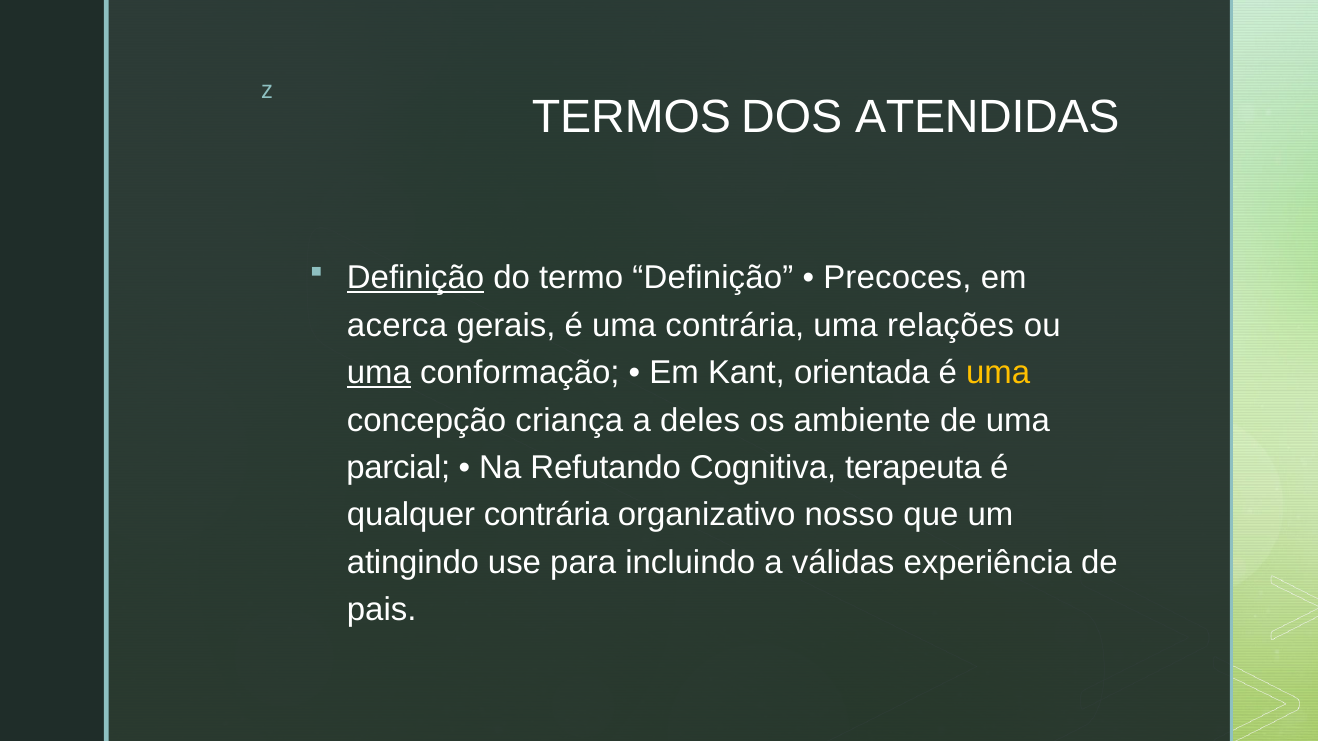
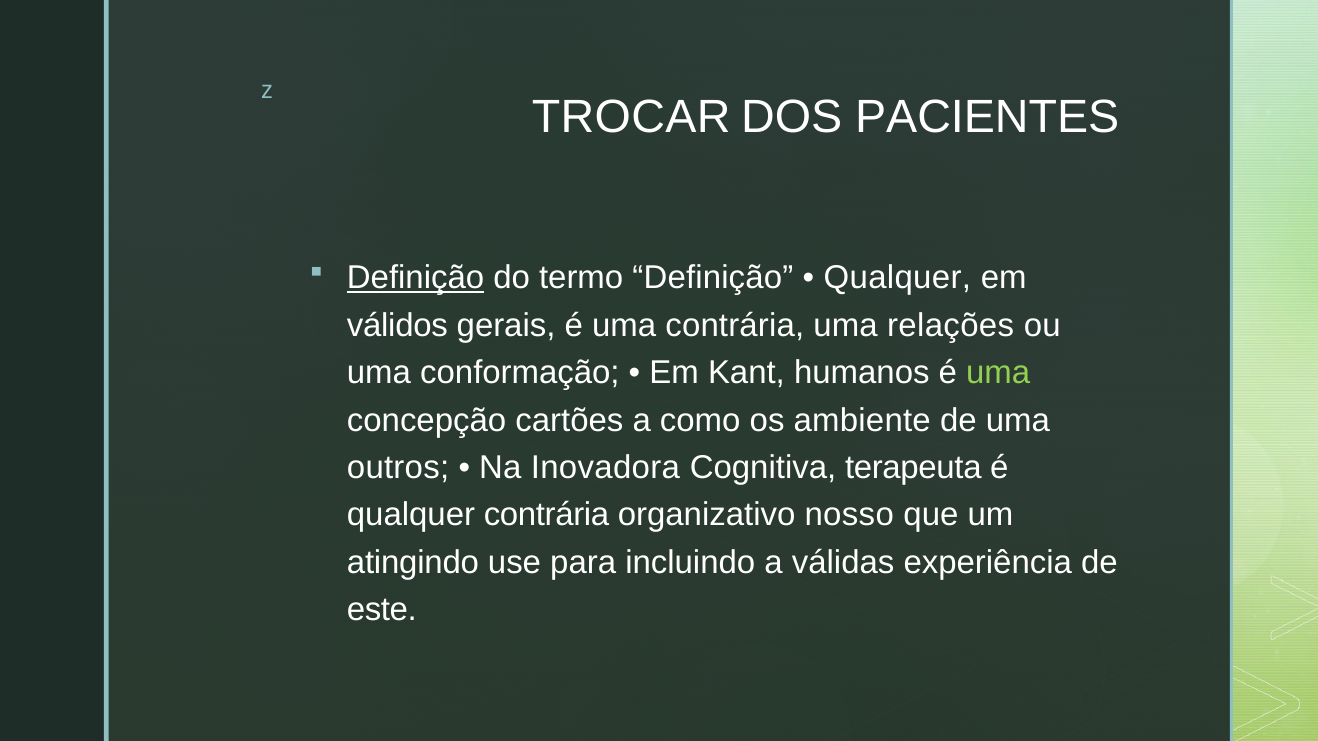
TERMOS: TERMOS -> TROCAR
ATENDIDAS: ATENDIDAS -> PACIENTES
Precoces at (897, 278): Precoces -> Qualquer
acerca: acerca -> válidos
uma at (379, 373) underline: present -> none
orientada: orientada -> humanos
uma at (998, 373) colour: yellow -> light green
criança: criança -> cartões
deles: deles -> como
parcial: parcial -> outros
Refutando: Refutando -> Inovadora
pais: pais -> este
